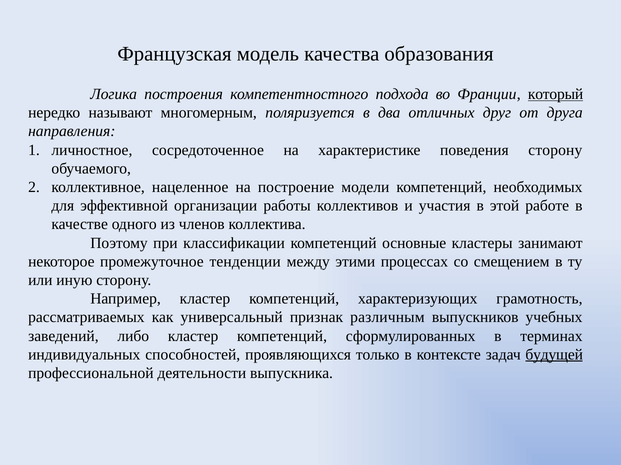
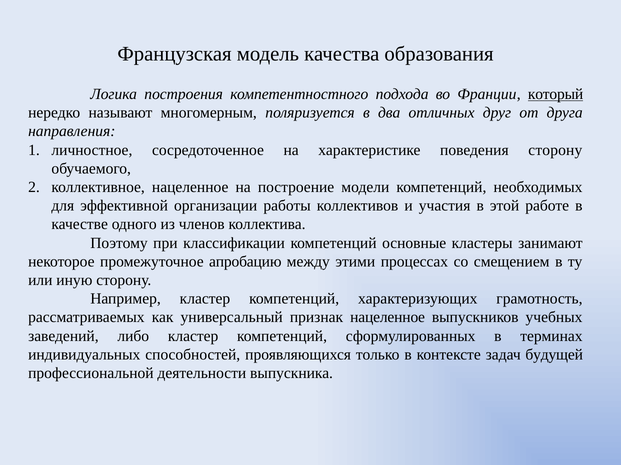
тенденции: тенденции -> апробацию
признак различным: различным -> нацеленное
будущей underline: present -> none
